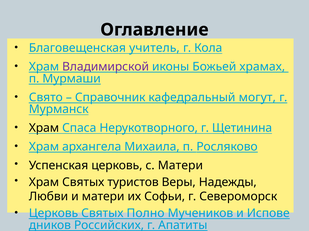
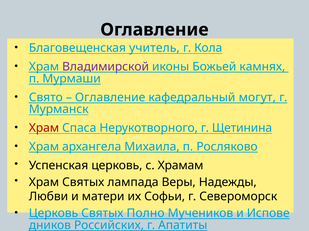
храмах: храмах -> камнях
Справочник at (110, 98): Справочник -> Оглавление
Храм at (44, 128) colour: black -> red
с Матери: Матери -> Храмам
туристов: туристов -> лампада
